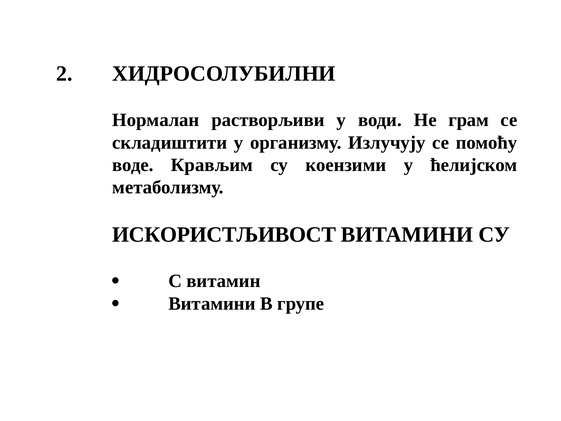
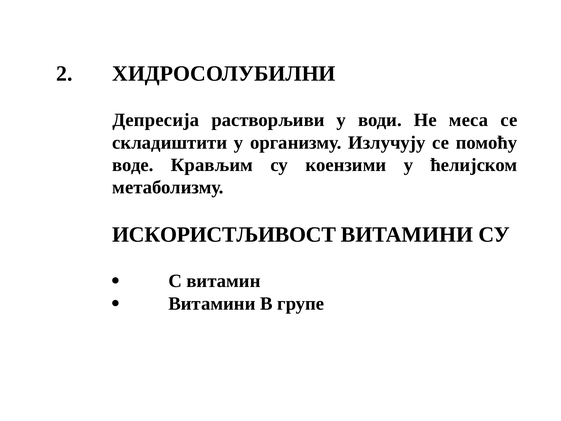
Нормалан: Нормалан -> Депресија
грам: грам -> меса
